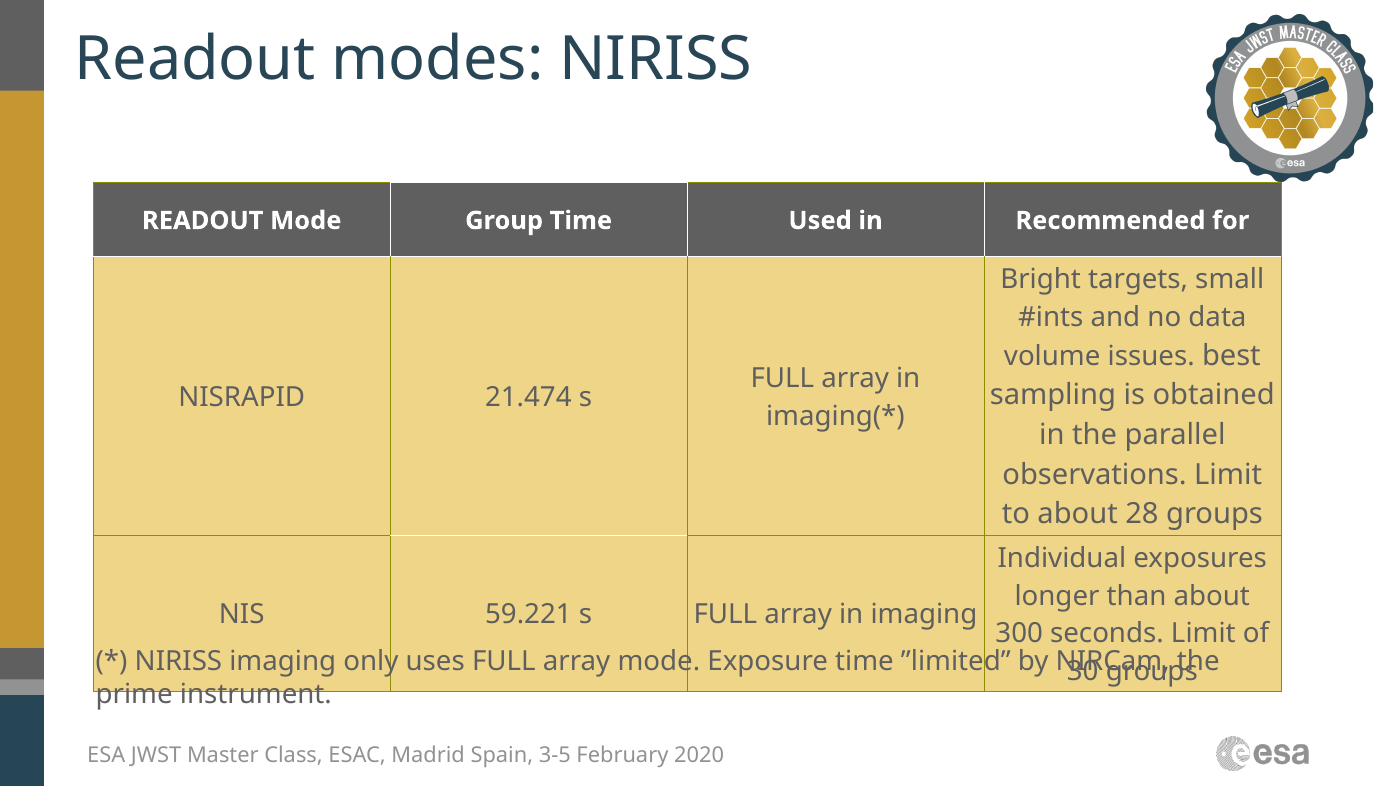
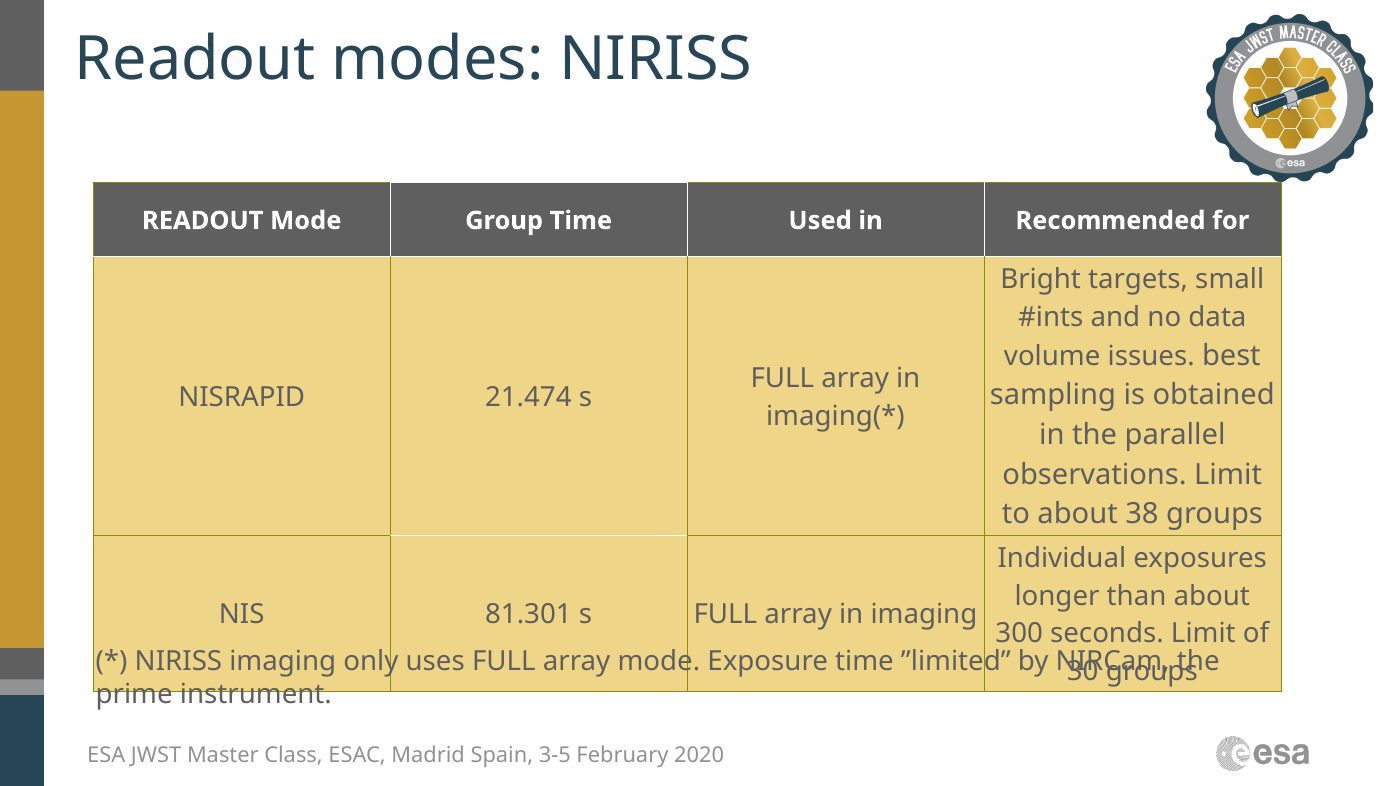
28: 28 -> 38
59.221: 59.221 -> 81.301
